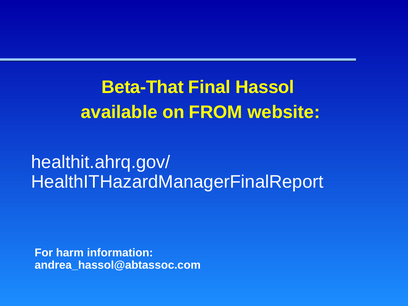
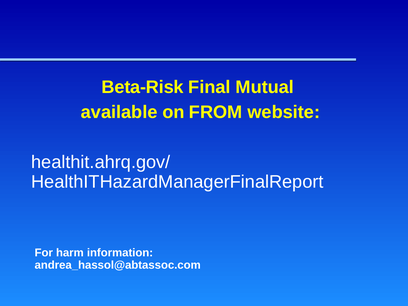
Beta-That: Beta-That -> Beta-Risk
Hassol: Hassol -> Mutual
